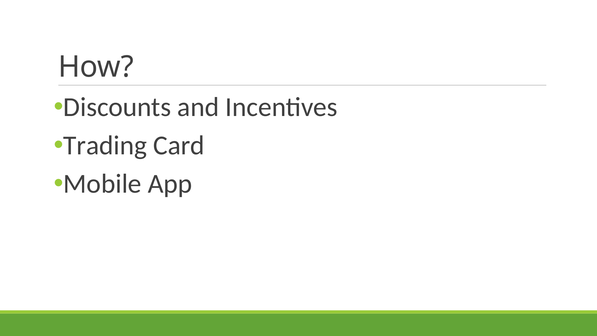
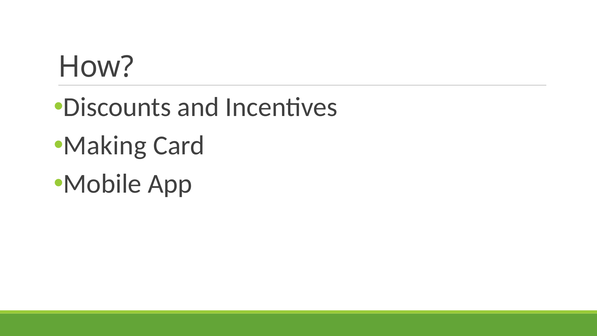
Trading: Trading -> Making
